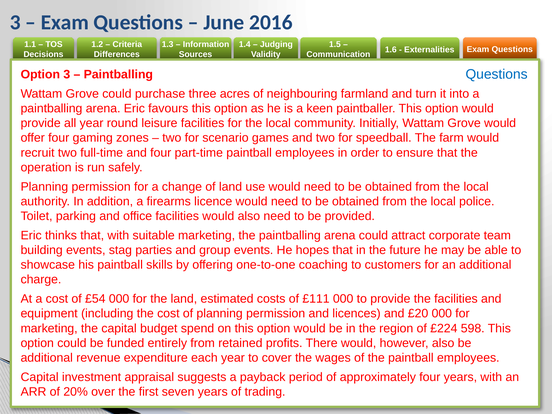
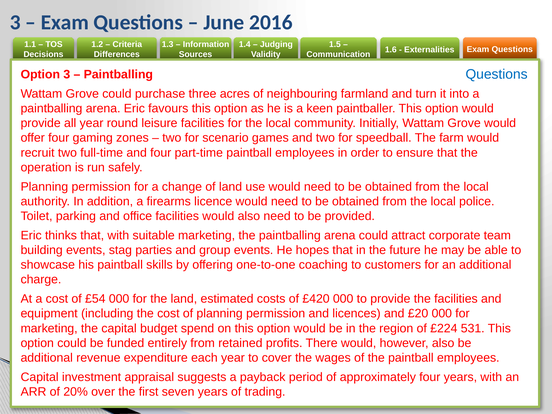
£111: £111 -> £420
598: 598 -> 531
